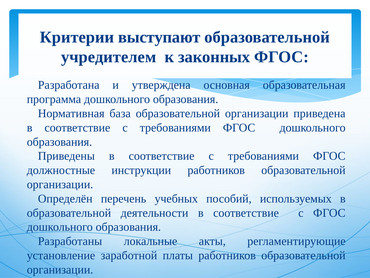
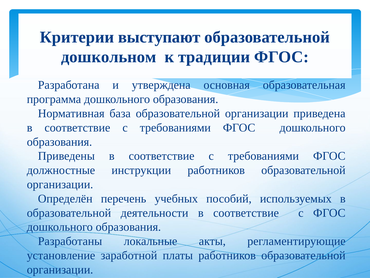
учредителем: учредителем -> дошкольном
законных: законных -> традиции
